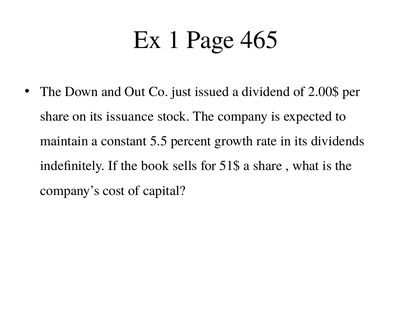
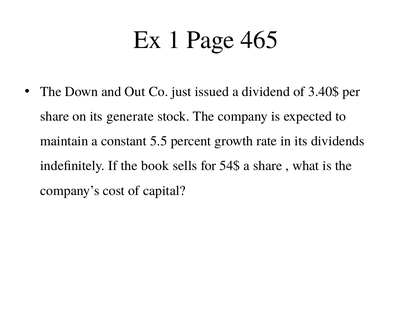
2.00$: 2.00$ -> 3.40$
issuance: issuance -> generate
51$: 51$ -> 54$
